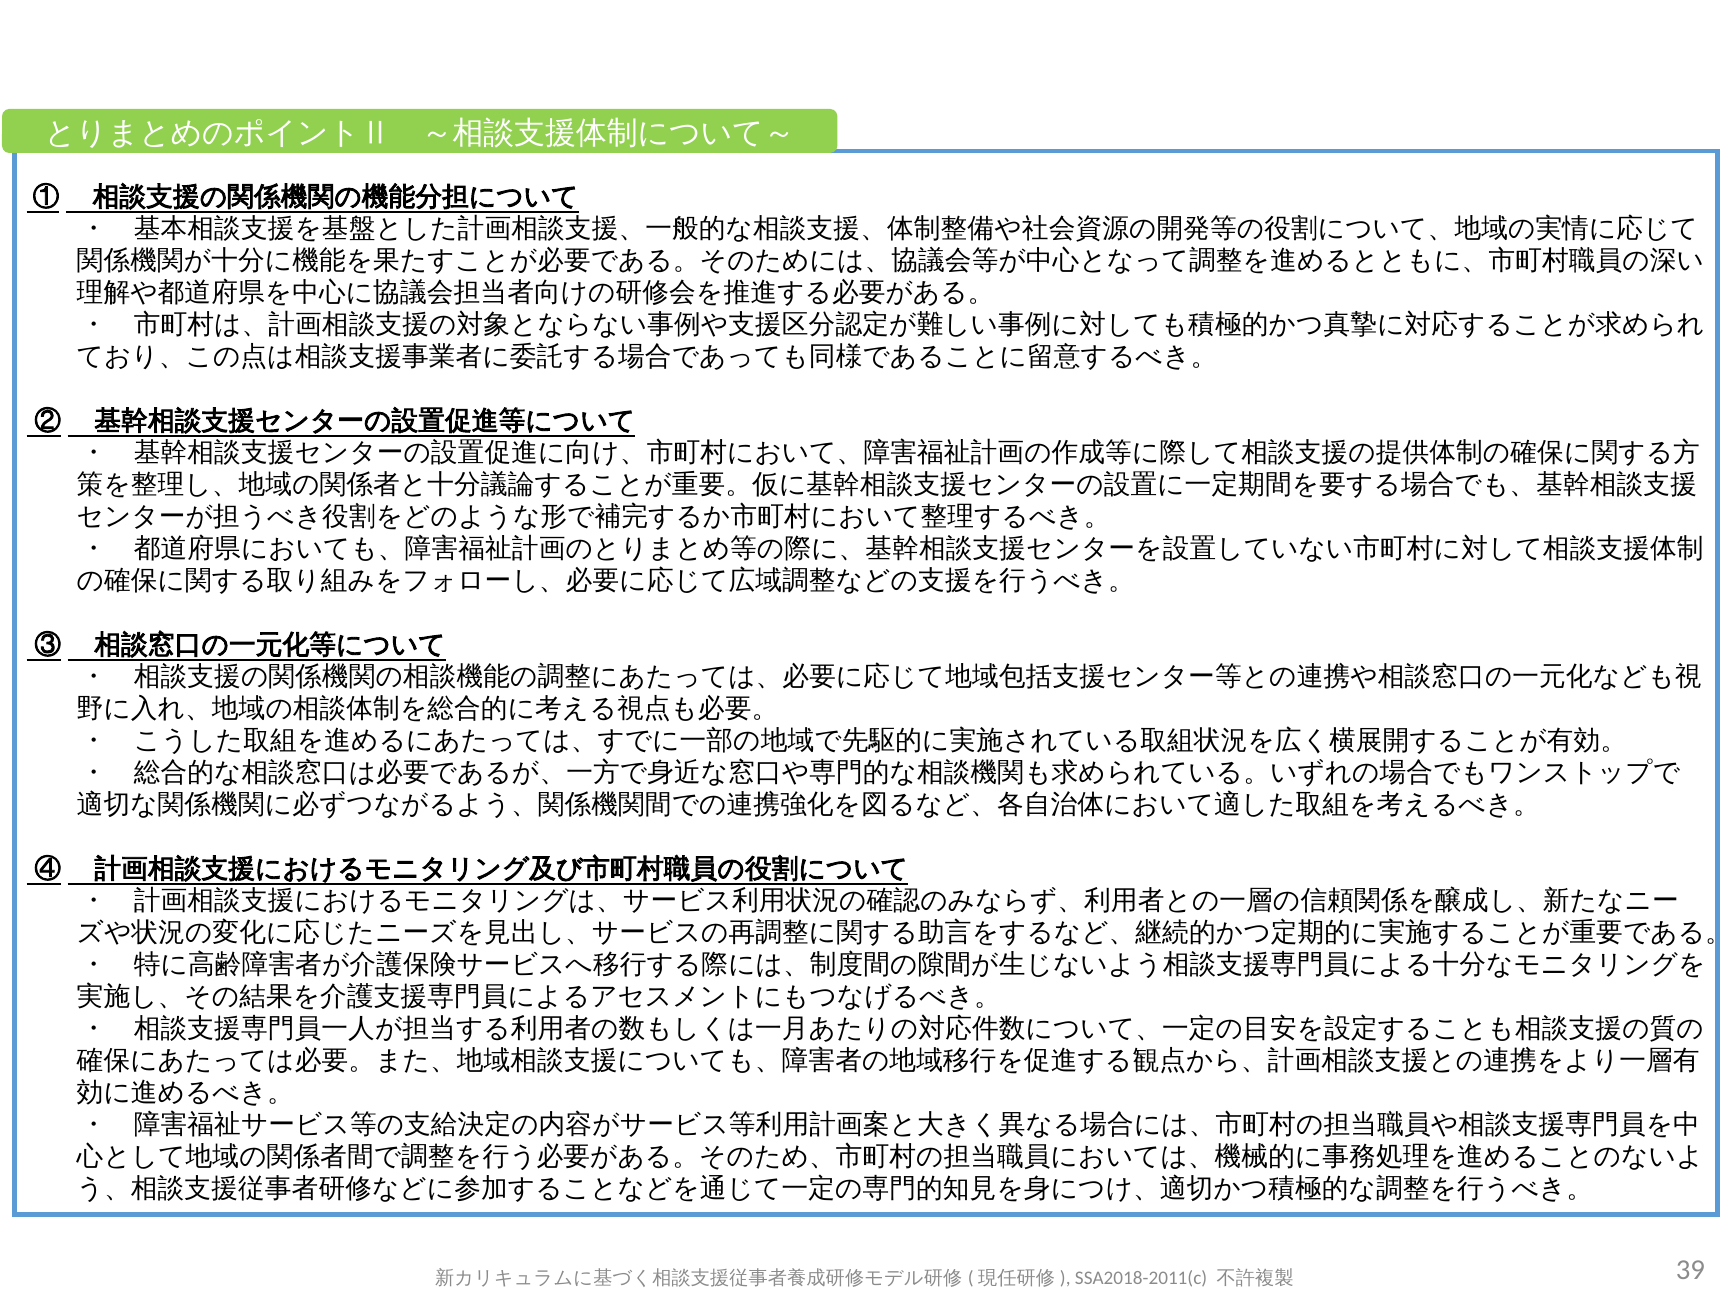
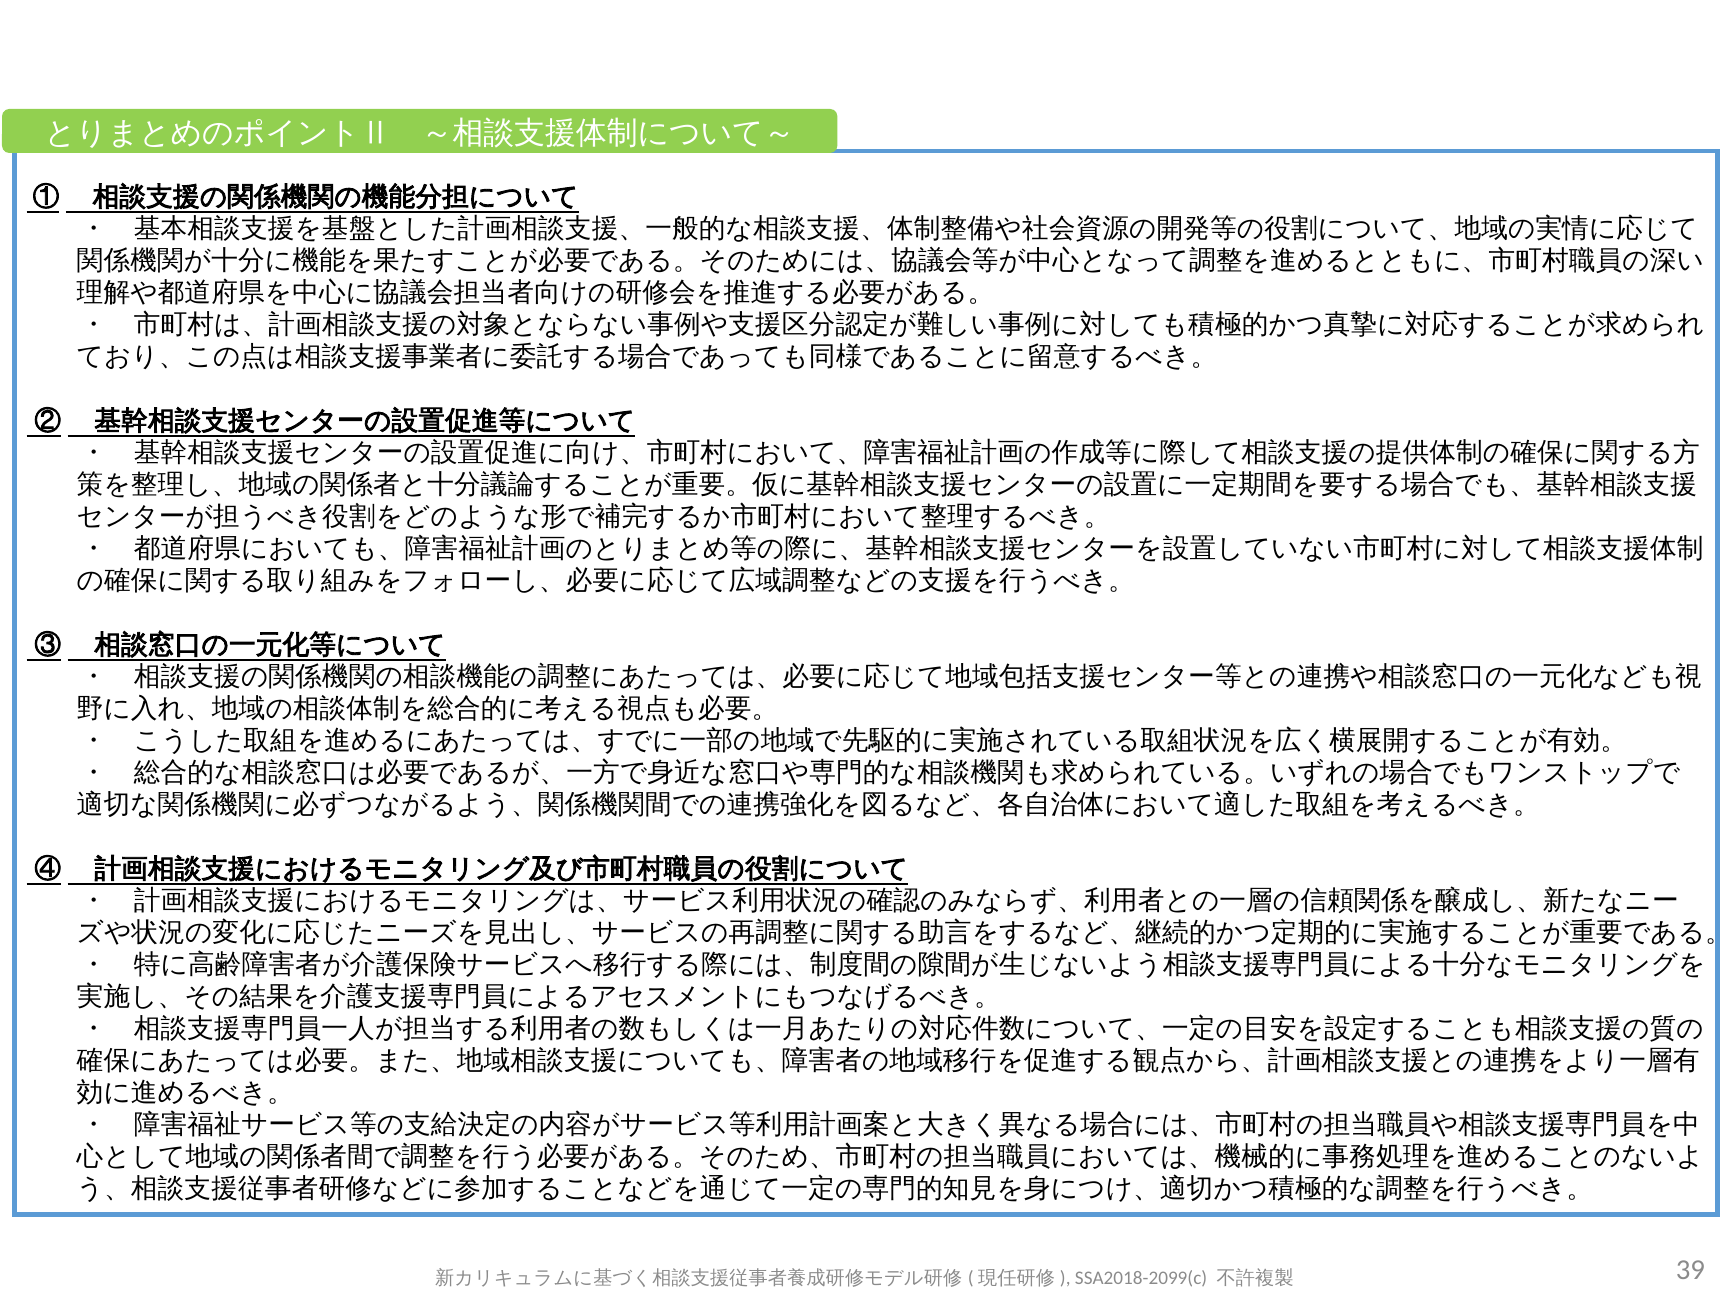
SSA2018-2011(c: SSA2018-2011(c -> SSA2018-2099(c
